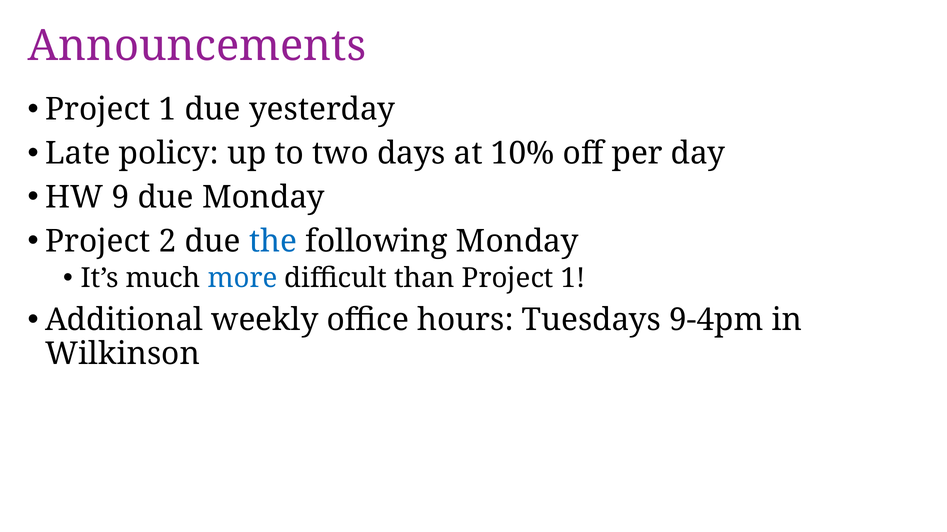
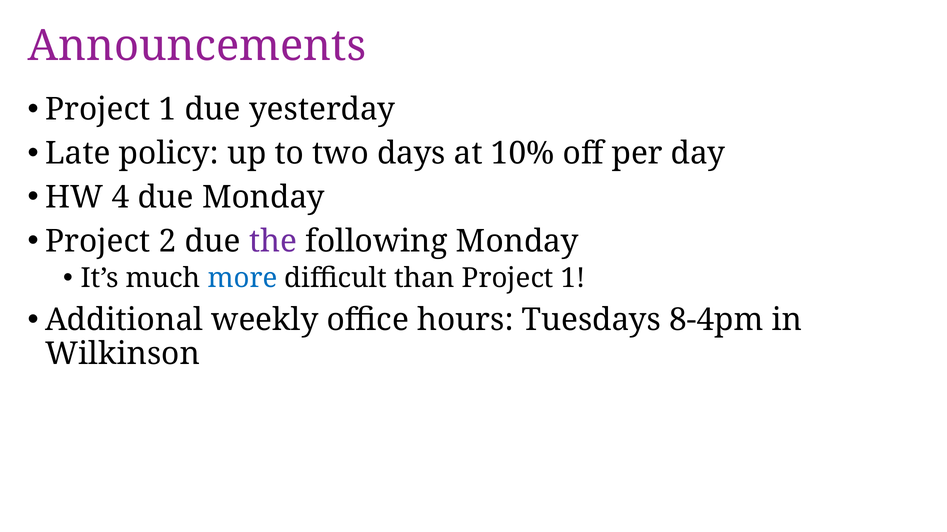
9: 9 -> 4
the colour: blue -> purple
9-4pm: 9-4pm -> 8-4pm
